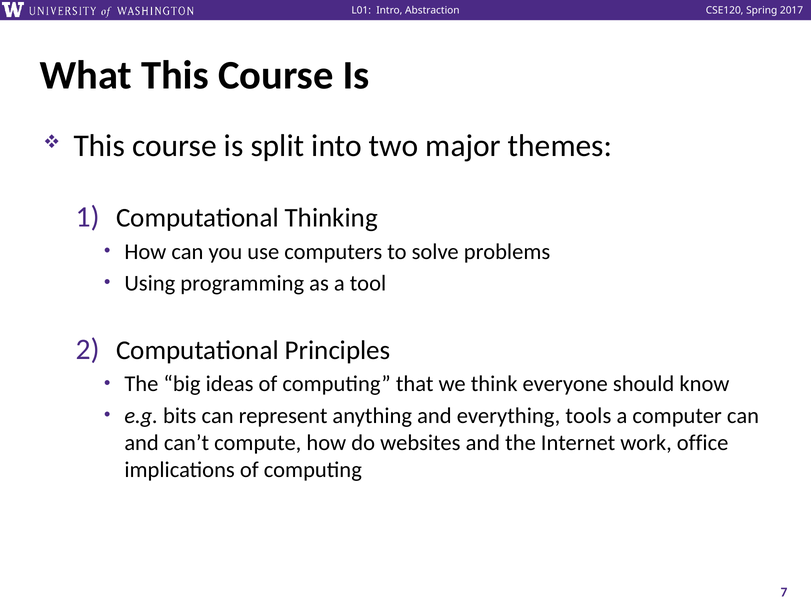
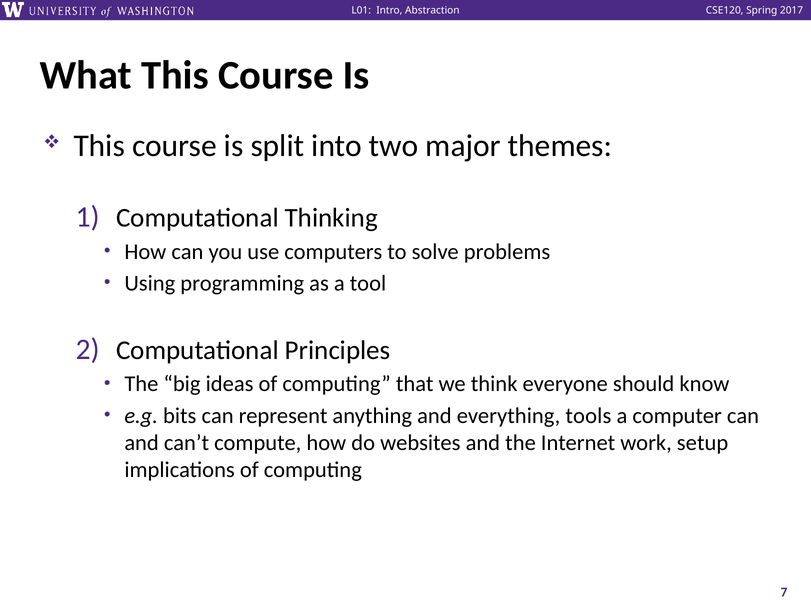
office: office -> setup
